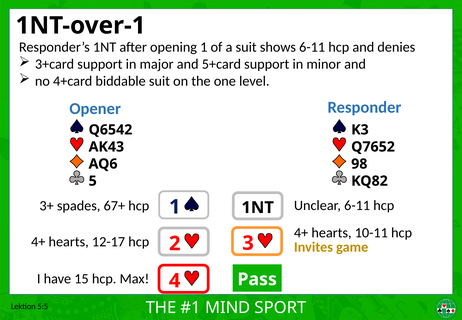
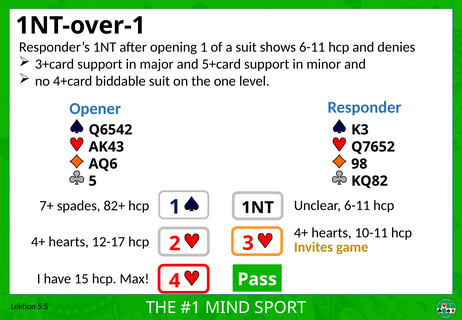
3+: 3+ -> 7+
67+: 67+ -> 82+
